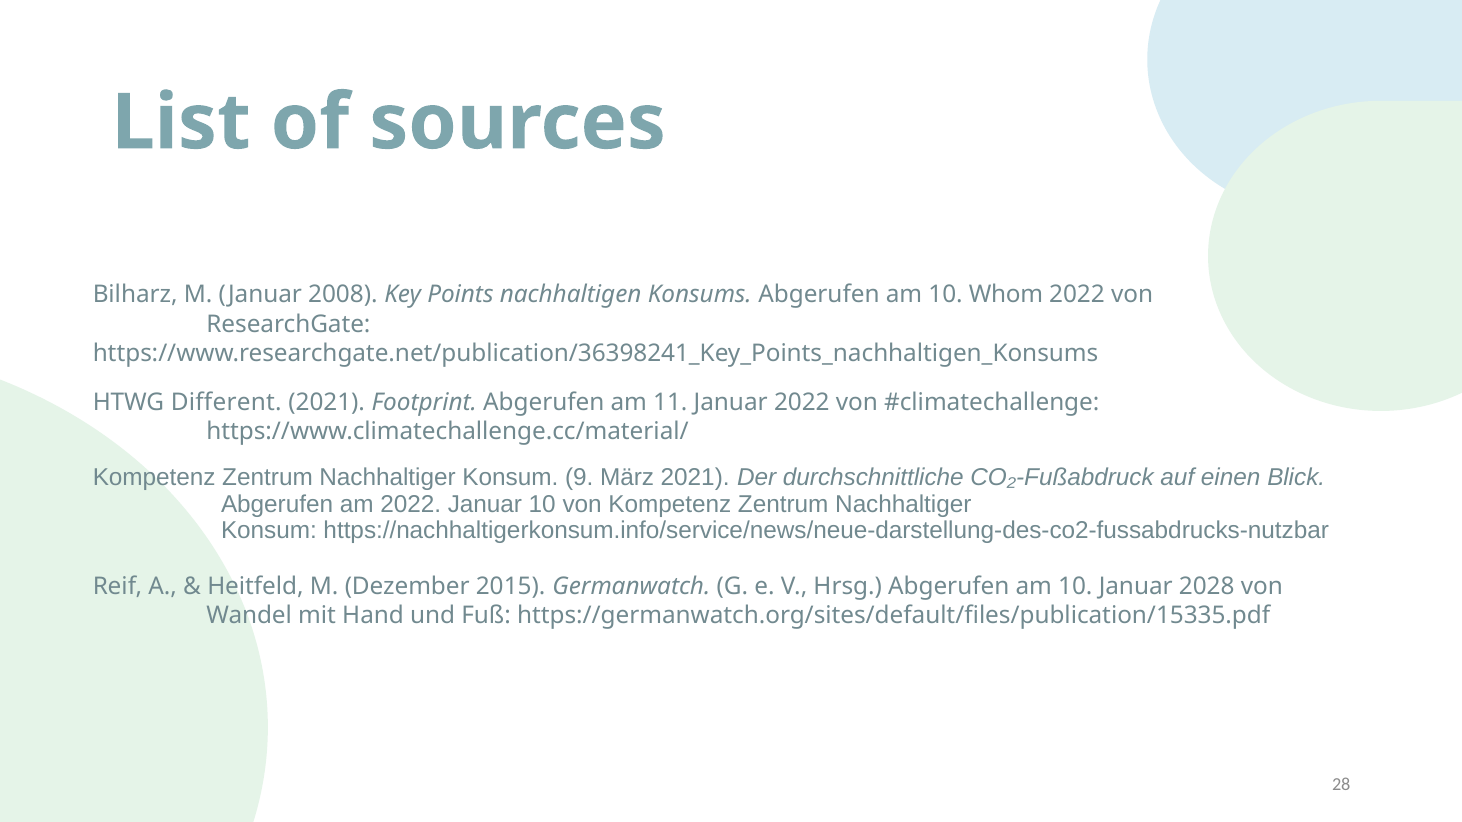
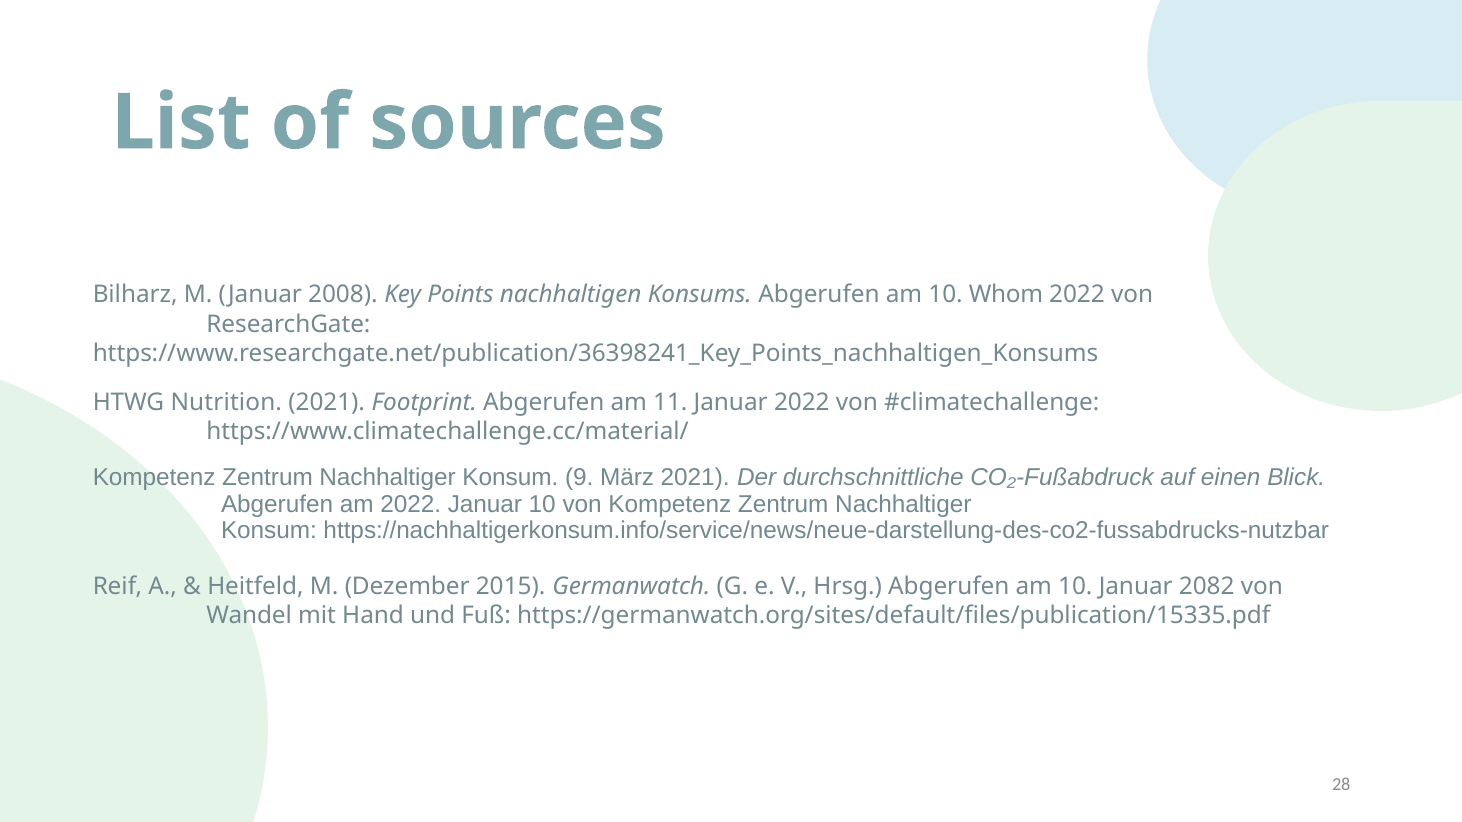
Different: Different -> Nutrition
2028: 2028 -> 2082
